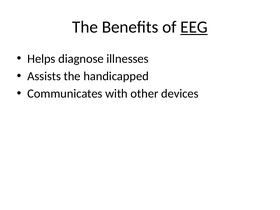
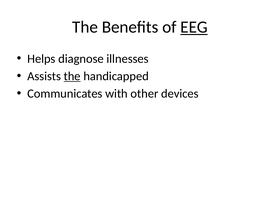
the at (72, 76) underline: none -> present
